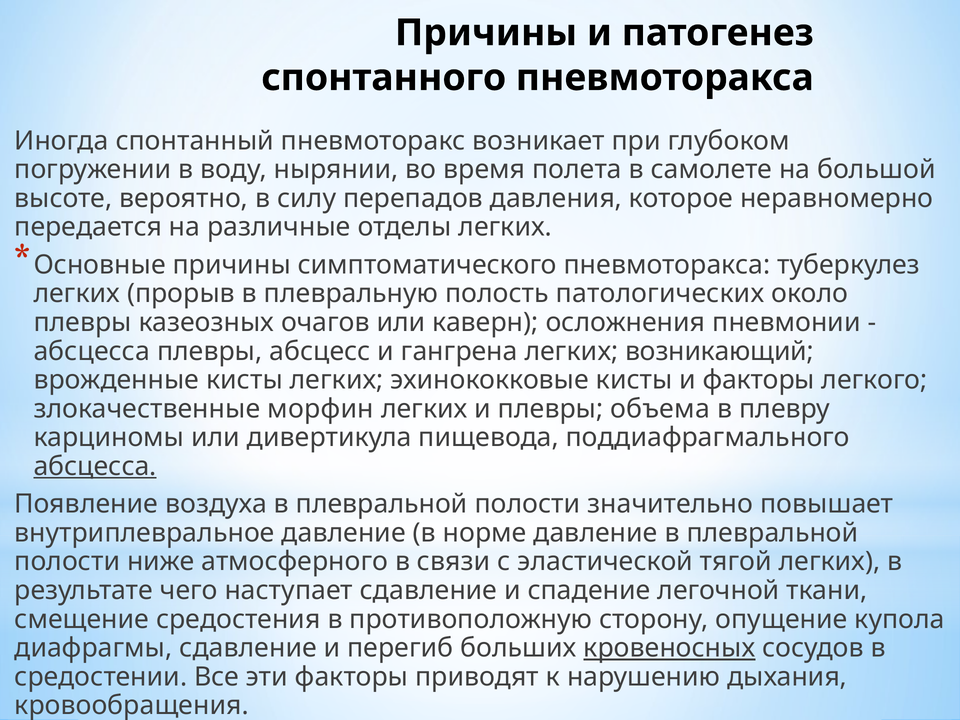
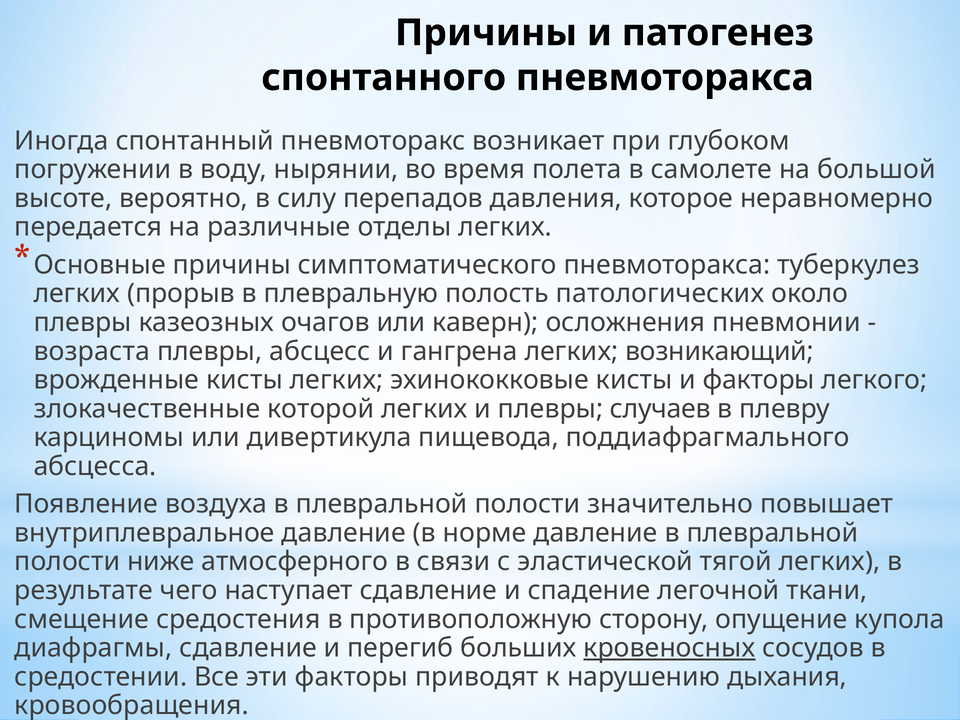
абсцесса at (92, 351): абсцесса -> возраста
морфин: морфин -> которой
объема: объема -> случаев
абсцесса at (95, 466) underline: present -> none
